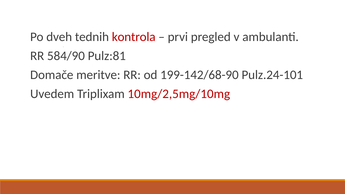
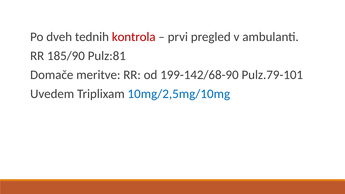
584/90: 584/90 -> 185/90
Pulz.24-101: Pulz.24-101 -> Pulz.79-101
10mg/2,5mg/10mg colour: red -> blue
